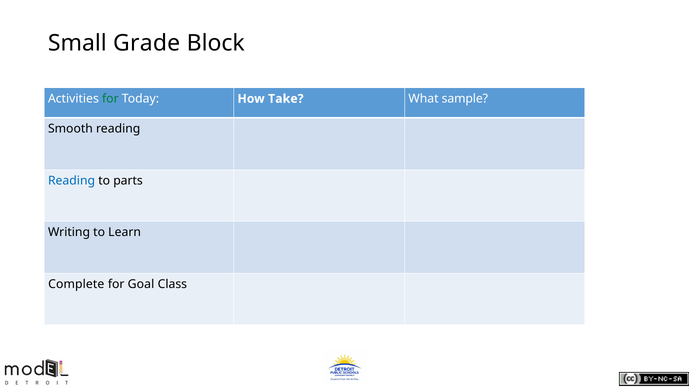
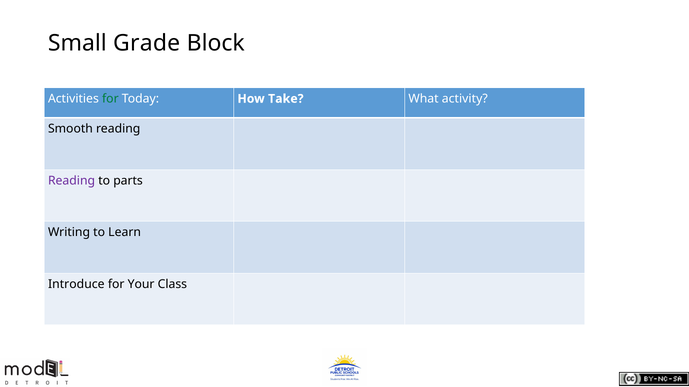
sample: sample -> activity
Reading at (72, 181) colour: blue -> purple
Complete: Complete -> Introduce
Goal: Goal -> Your
